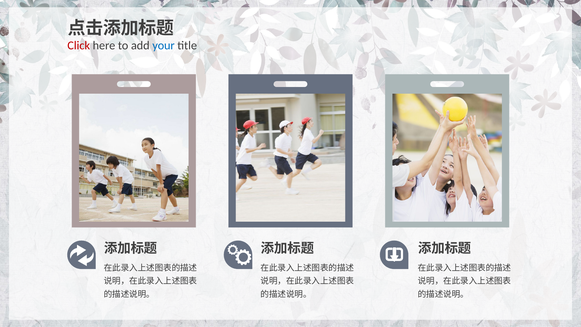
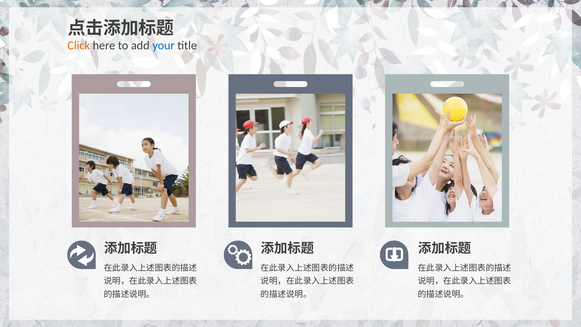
Click colour: red -> orange
